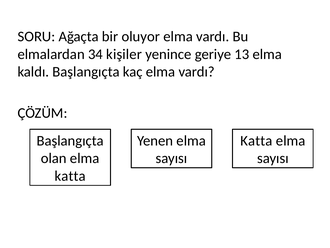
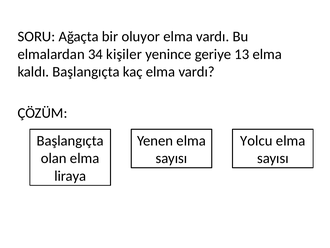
Katta at (256, 140): Katta -> Yolcu
katta at (70, 176): katta -> liraya
